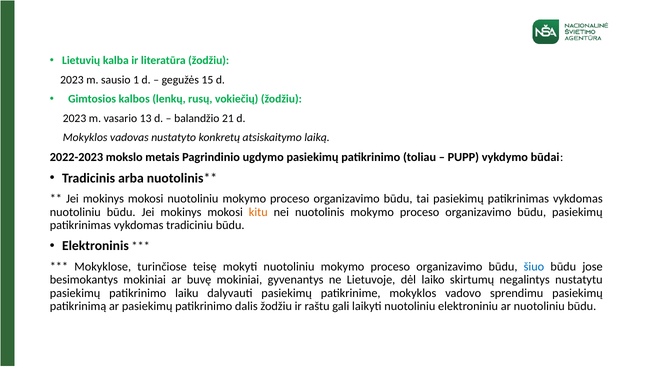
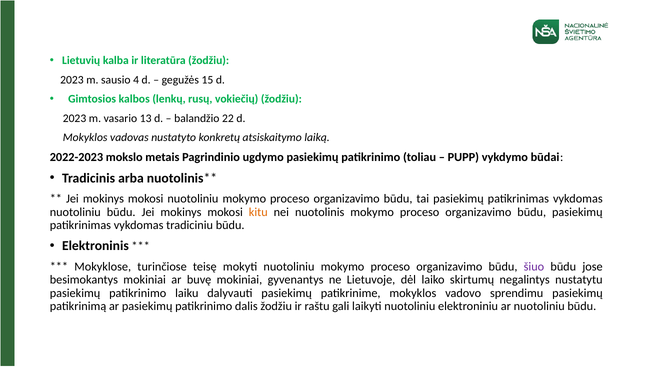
1: 1 -> 4
21: 21 -> 22
šiuo colour: blue -> purple
